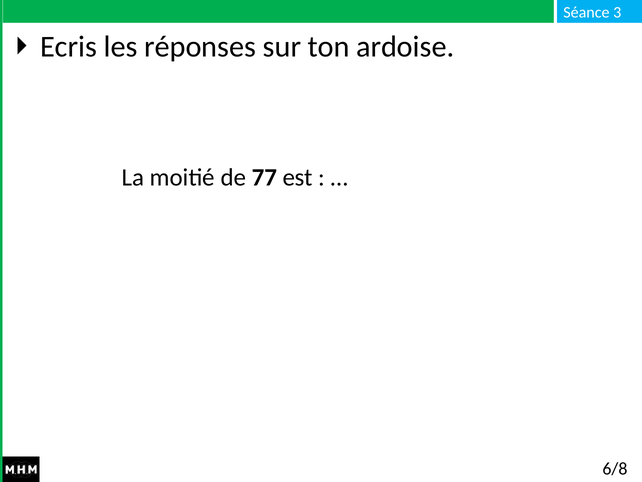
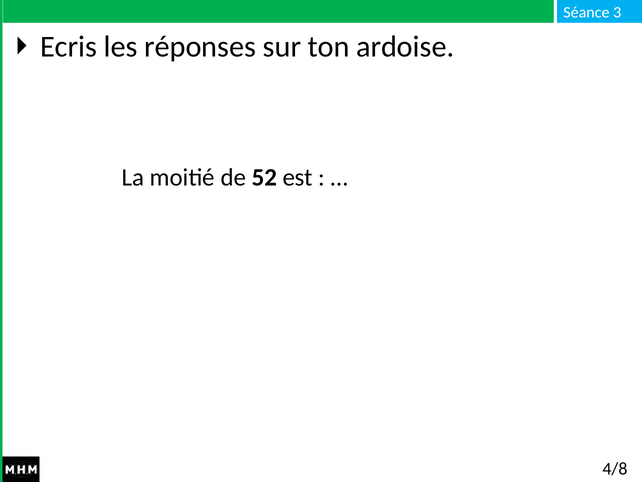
77: 77 -> 52
6/8: 6/8 -> 4/8
